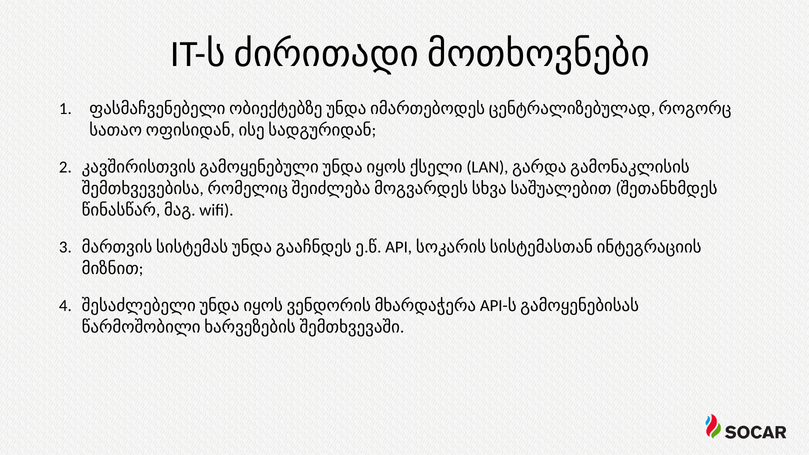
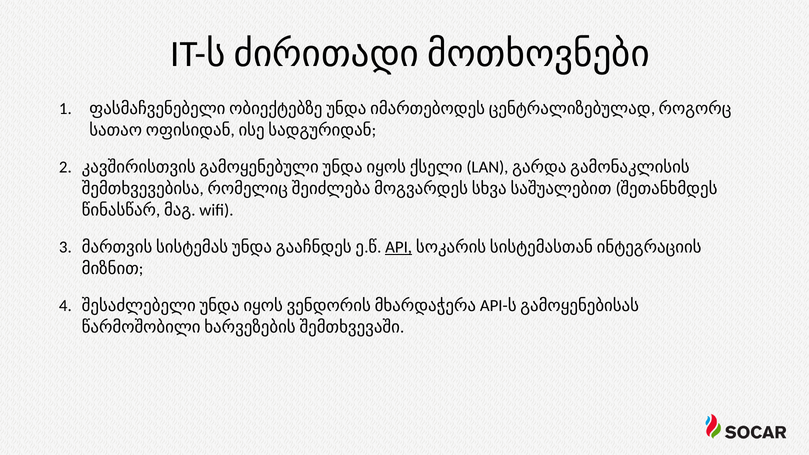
API underline: none -> present
